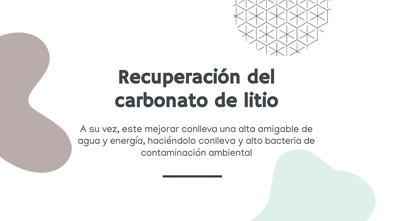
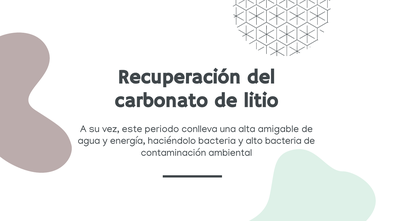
mejorar: mejorar -> periodo
haciéndolo conlleva: conlleva -> bacteria
